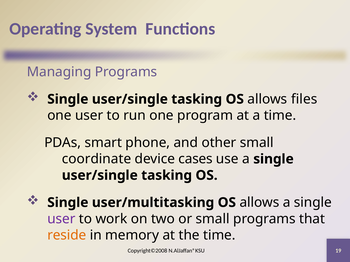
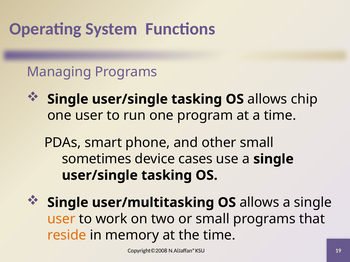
files: files -> chip
coordinate: coordinate -> sometimes
user at (61, 219) colour: purple -> orange
